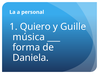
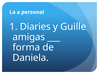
Quiero: Quiero -> Diaries
música: música -> amigas
